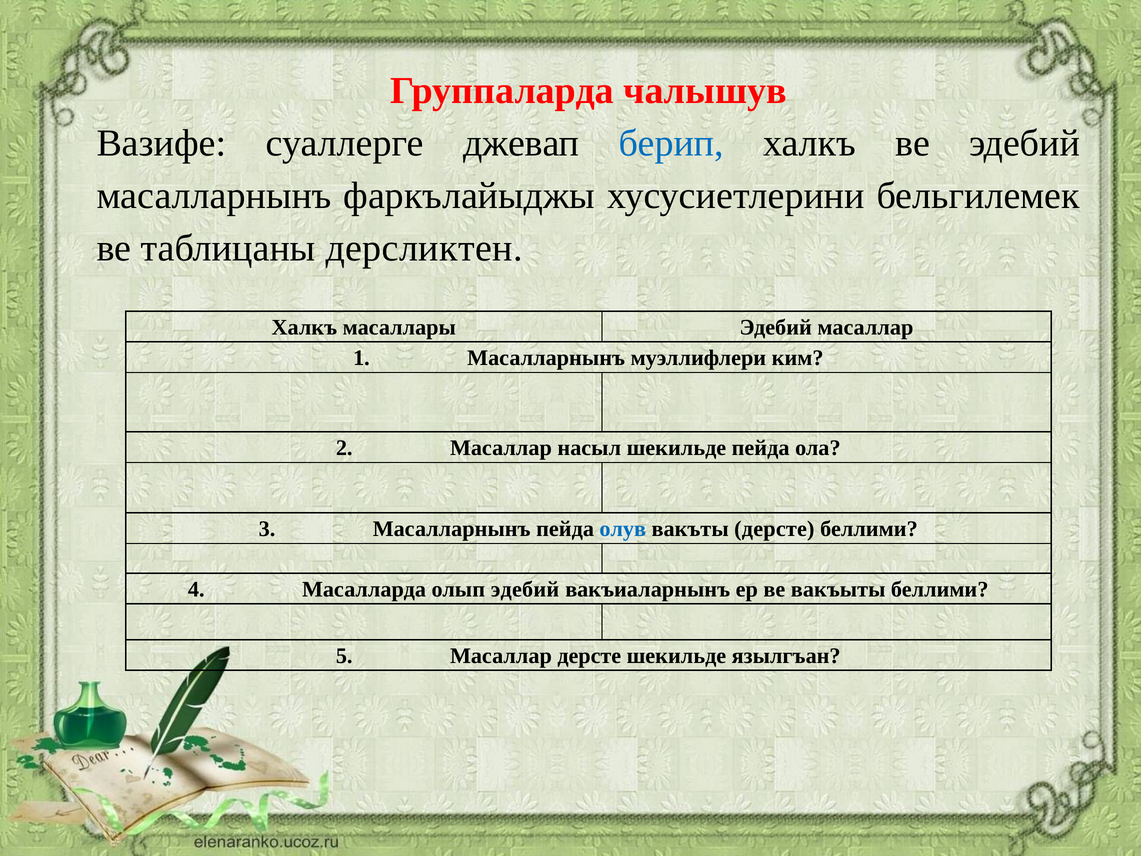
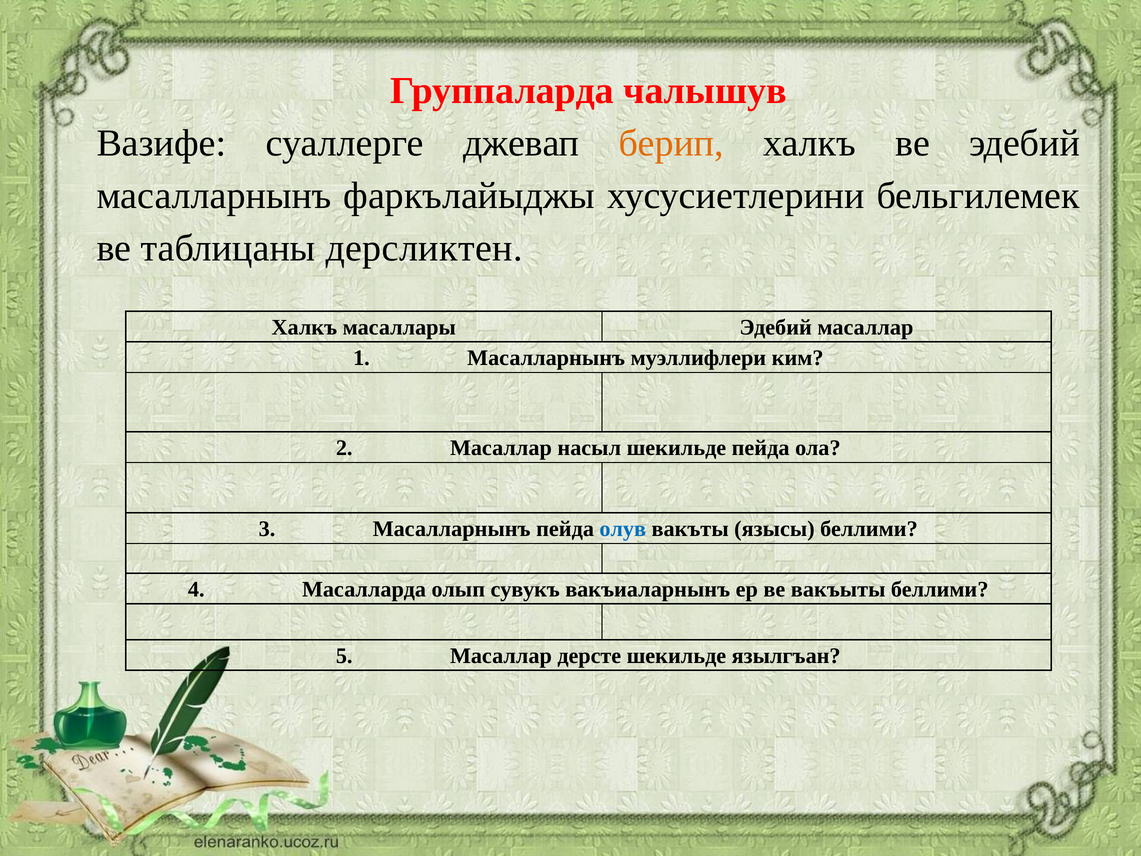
берип colour: blue -> orange
вакъты дерсте: дерсте -> язысы
олып эдебий: эдебий -> сувукъ
